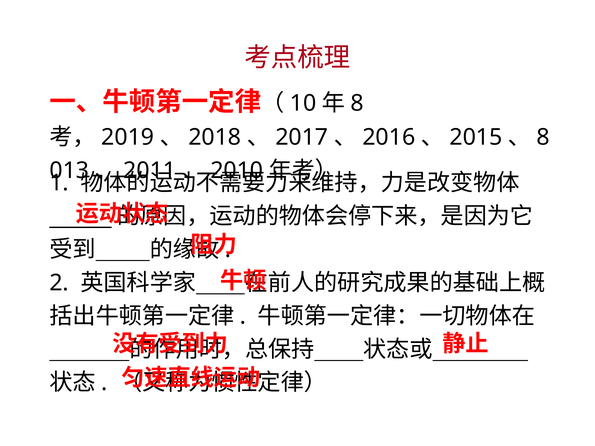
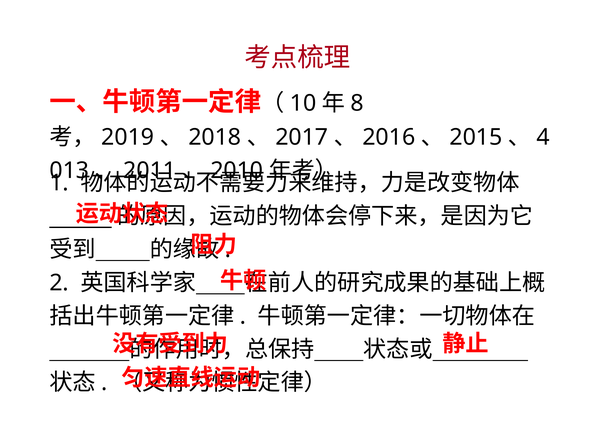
8 at (543, 137): 8 -> 4
